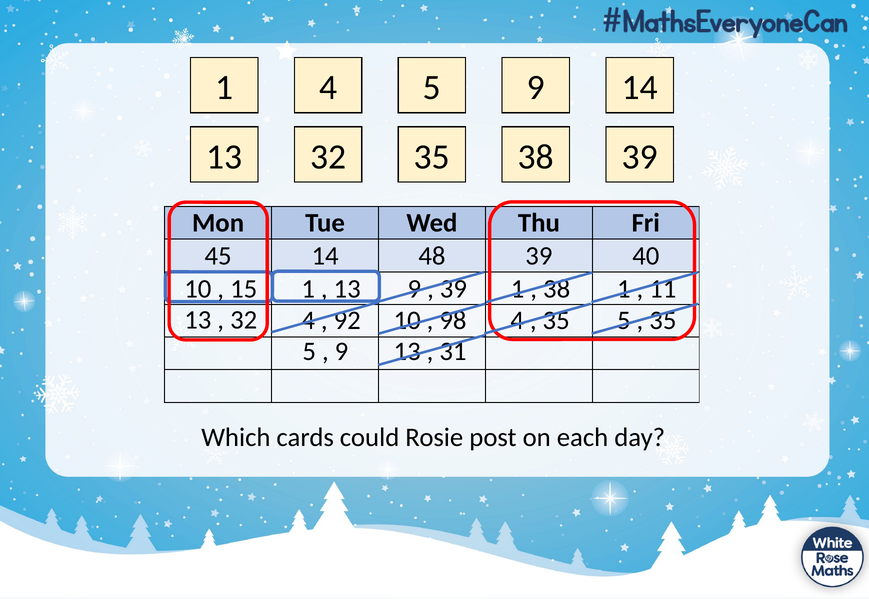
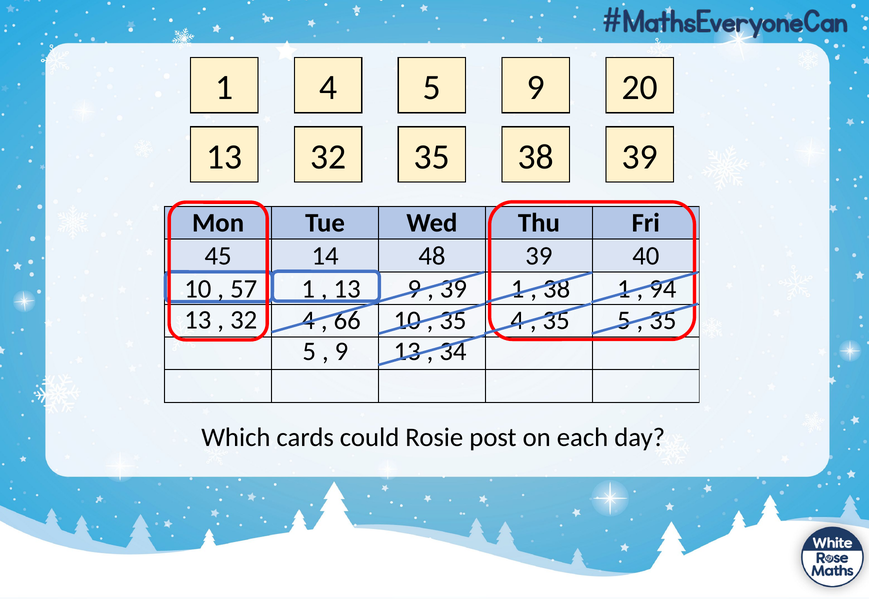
9 14: 14 -> 20
15: 15 -> 57
11: 11 -> 94
92: 92 -> 66
98 at (453, 321): 98 -> 35
31: 31 -> 34
